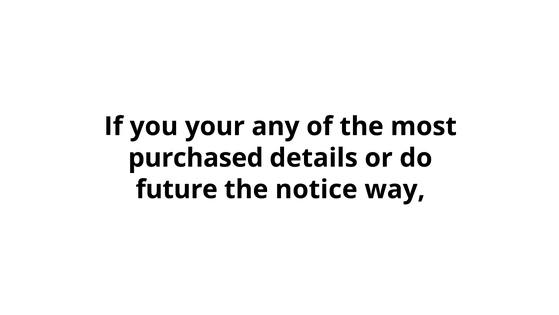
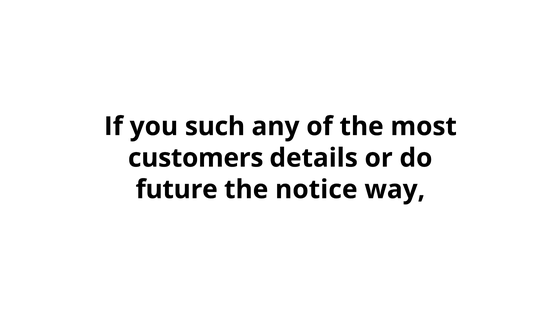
your: your -> such
purchased: purchased -> customers
